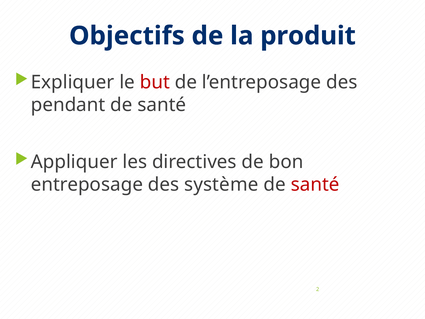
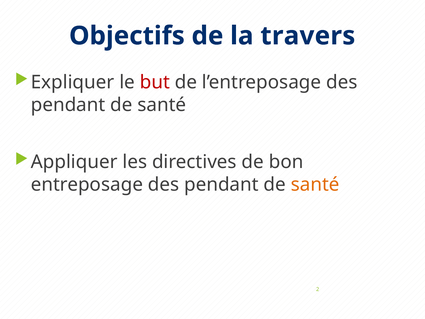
produit: produit -> travers
entreposage des système: système -> pendant
santé at (315, 185) colour: red -> orange
